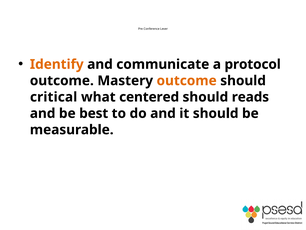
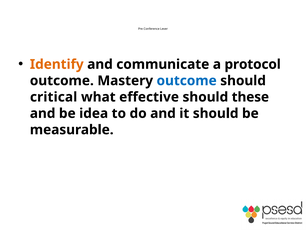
outcome at (187, 81) colour: orange -> blue
centered: centered -> effective
reads: reads -> these
best: best -> idea
